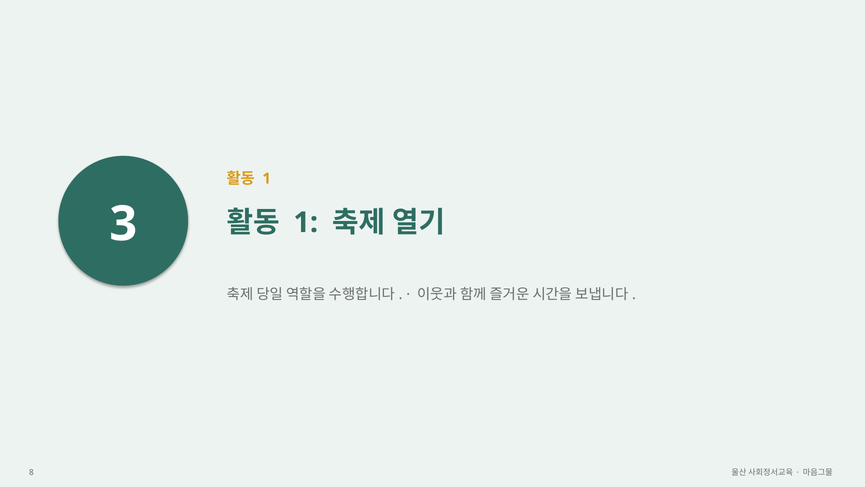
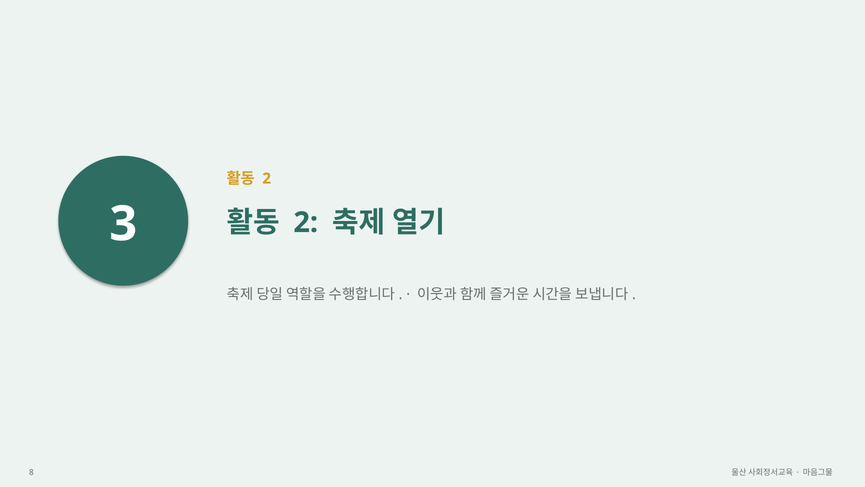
1 at (267, 178): 1 -> 2
1 at (306, 222): 1 -> 2
